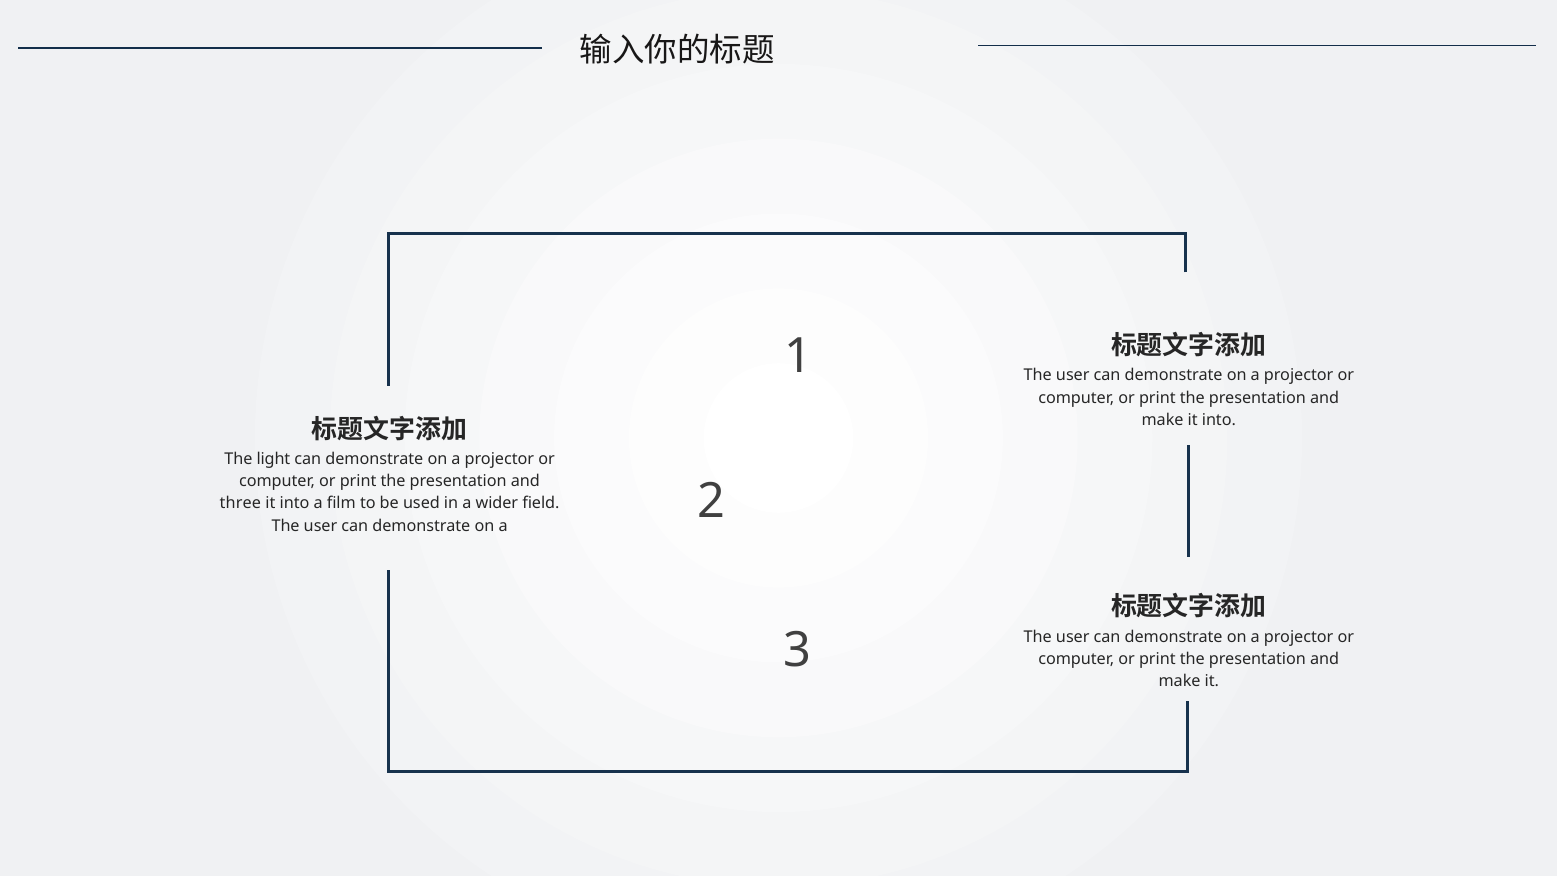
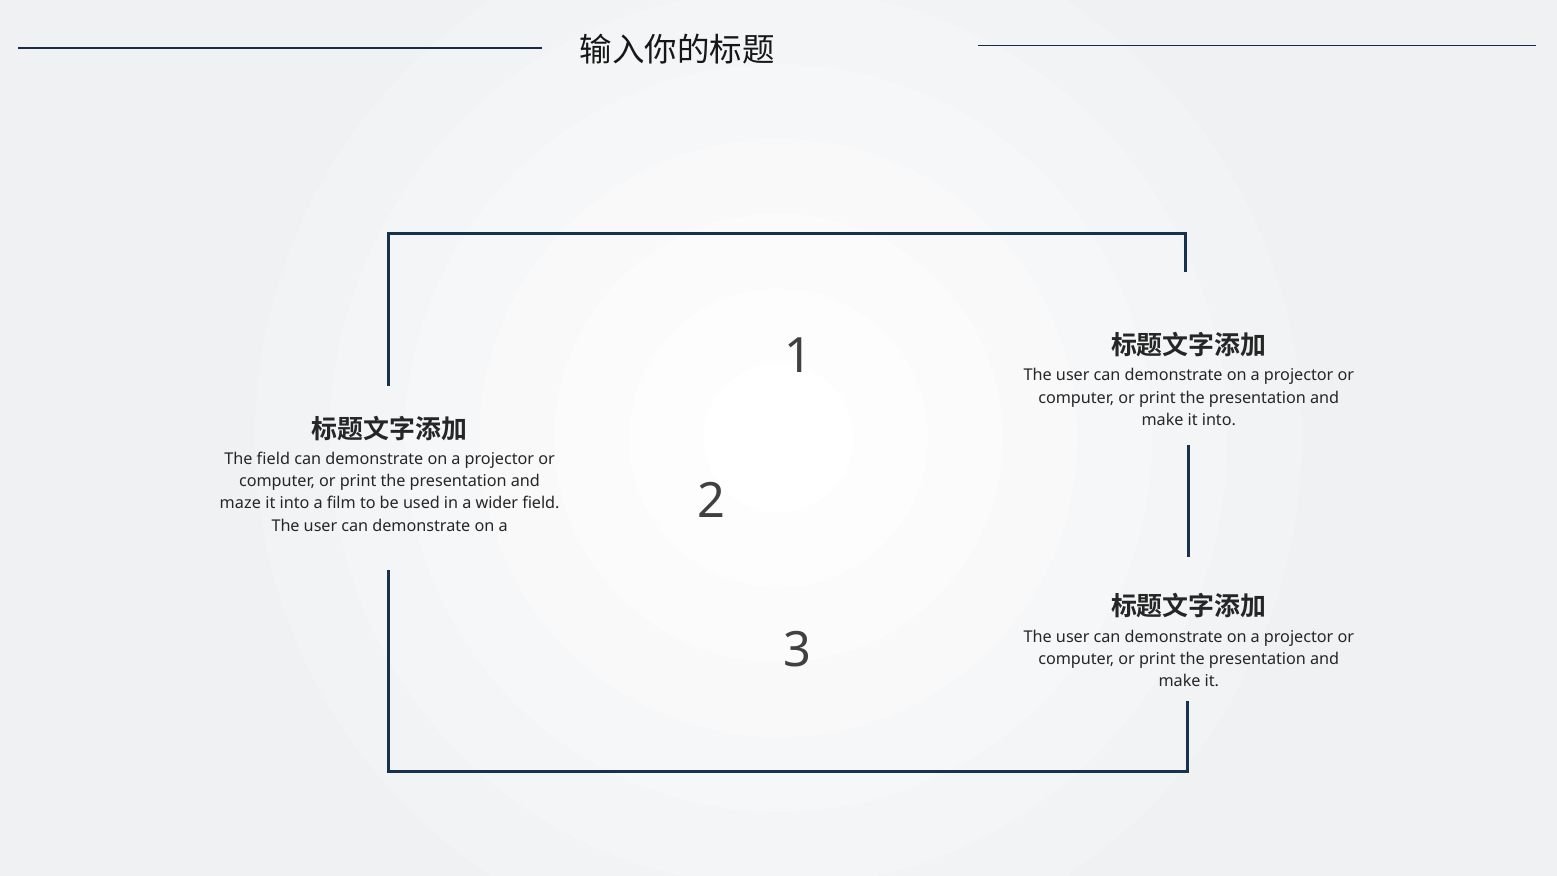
The light: light -> field
three: three -> maze
